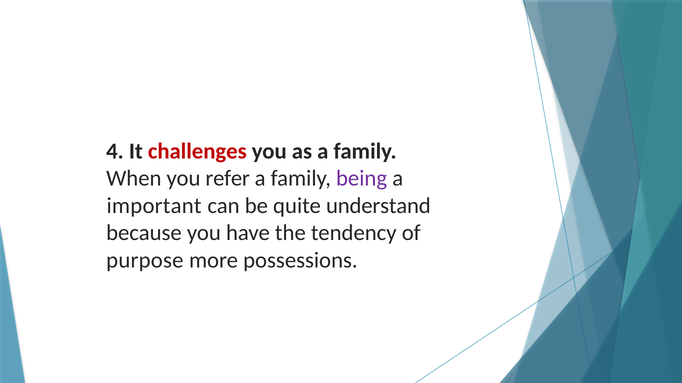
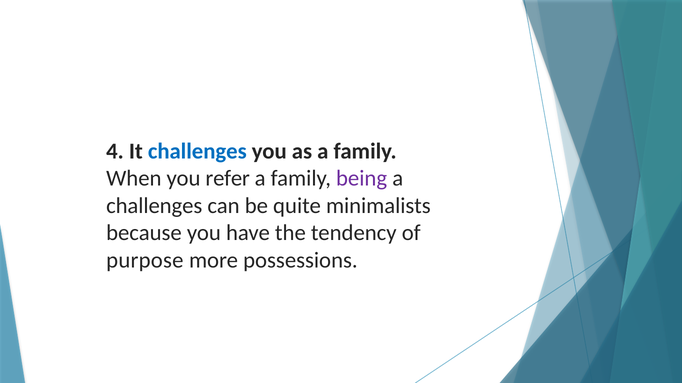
challenges at (197, 151) colour: red -> blue
important at (154, 206): important -> challenges
understand: understand -> minimalists
